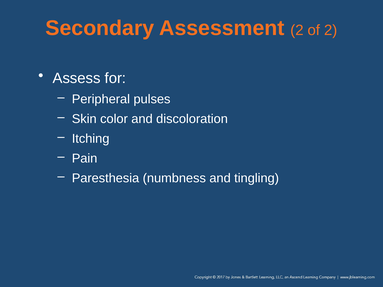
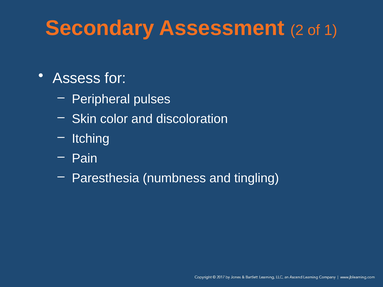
of 2: 2 -> 1
